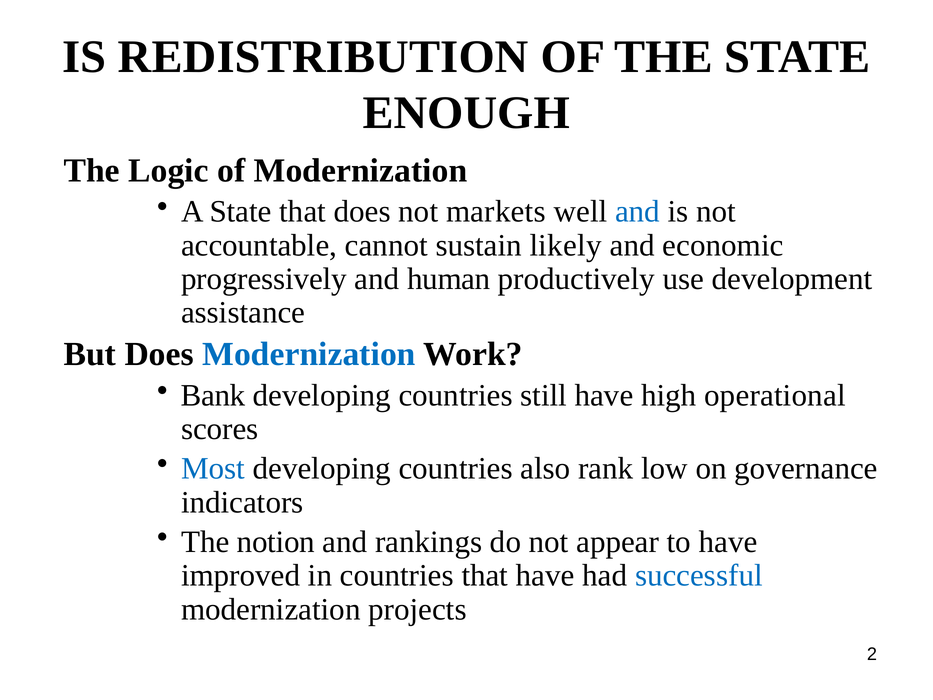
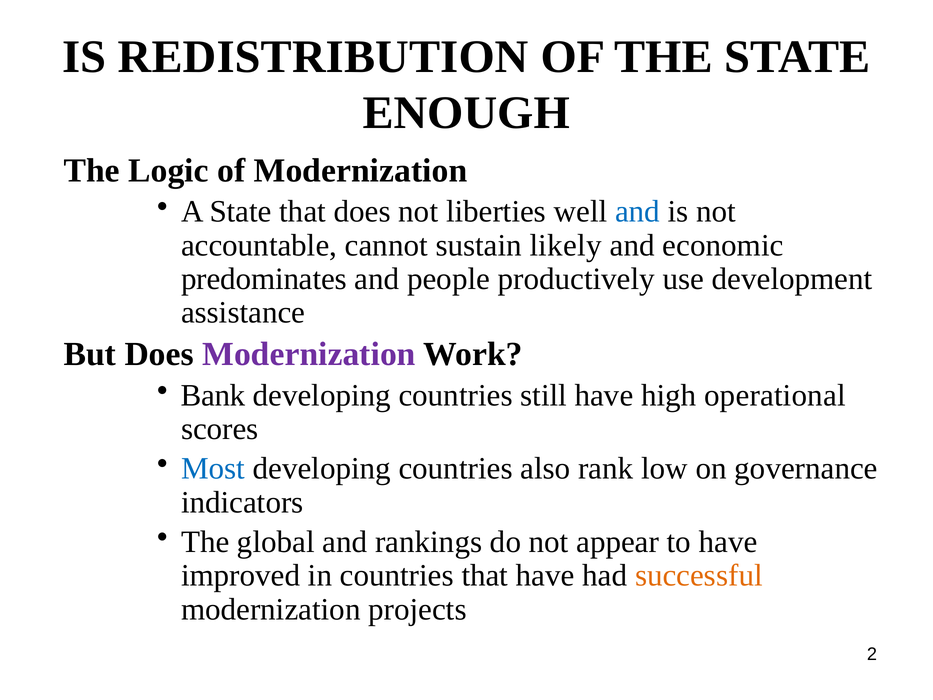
markets: markets -> liberties
progressively: progressively -> predominates
human: human -> people
Modernization at (309, 354) colour: blue -> purple
notion: notion -> global
successful colour: blue -> orange
